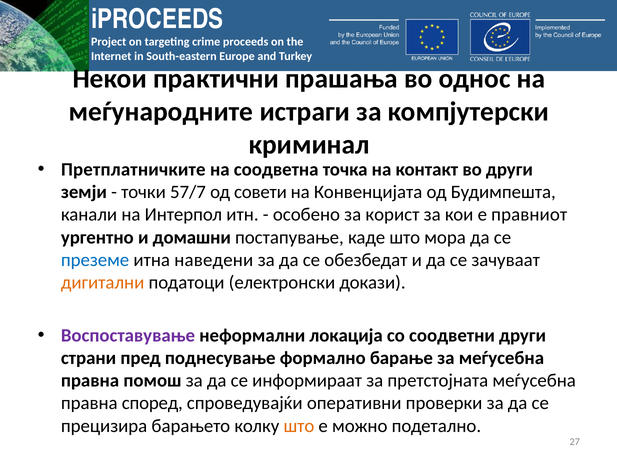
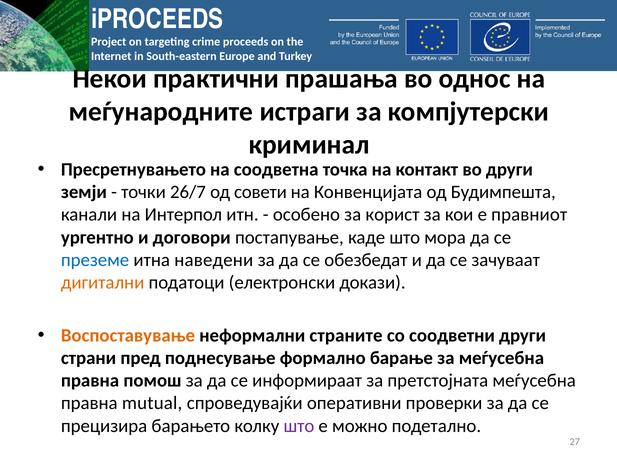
Претплатничките: Претплатничките -> Пресретнувањето
57/7: 57/7 -> 26/7
домашни: домашни -> договори
Воспоставување colour: purple -> orange
локација: локација -> страните
според: според -> mutual
што at (299, 426) colour: orange -> purple
